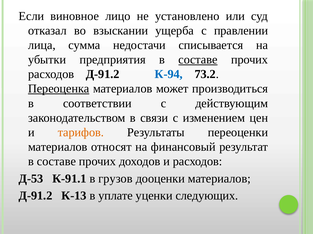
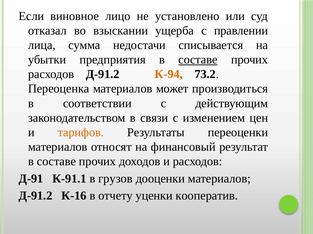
К-94 colour: blue -> orange
Переоценка underline: present -> none
Д-53: Д-53 -> Д-91
К-13: К-13 -> К-16
уплате: уплате -> отчету
следующих: следующих -> кооператив
